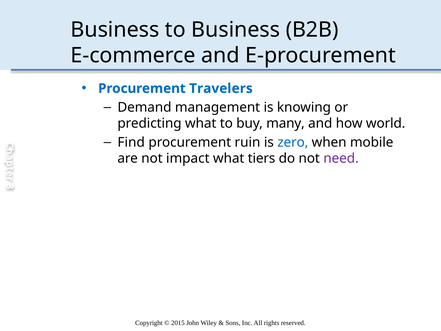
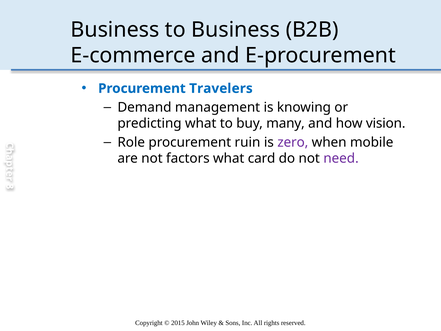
world: world -> vision
Find: Find -> Role
zero colour: blue -> purple
impact: impact -> factors
tiers: tiers -> card
